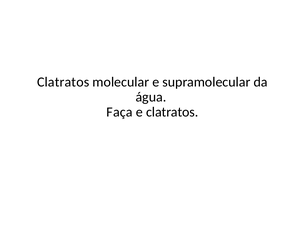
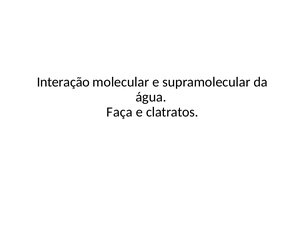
Clatratos at (63, 82): Clatratos -> Interação
